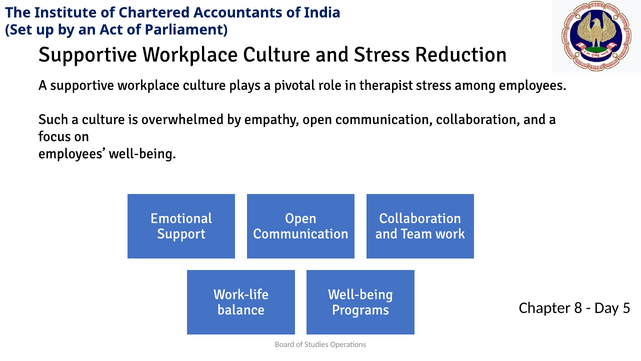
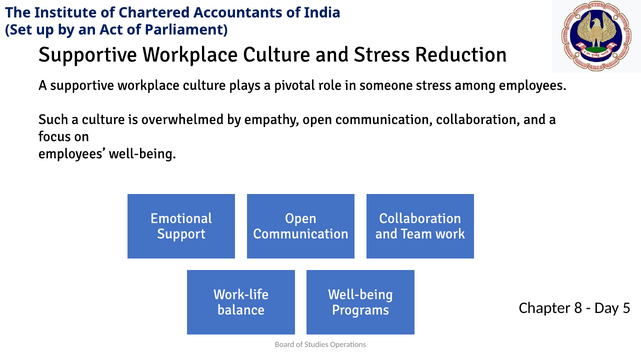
therapist: therapist -> someone
